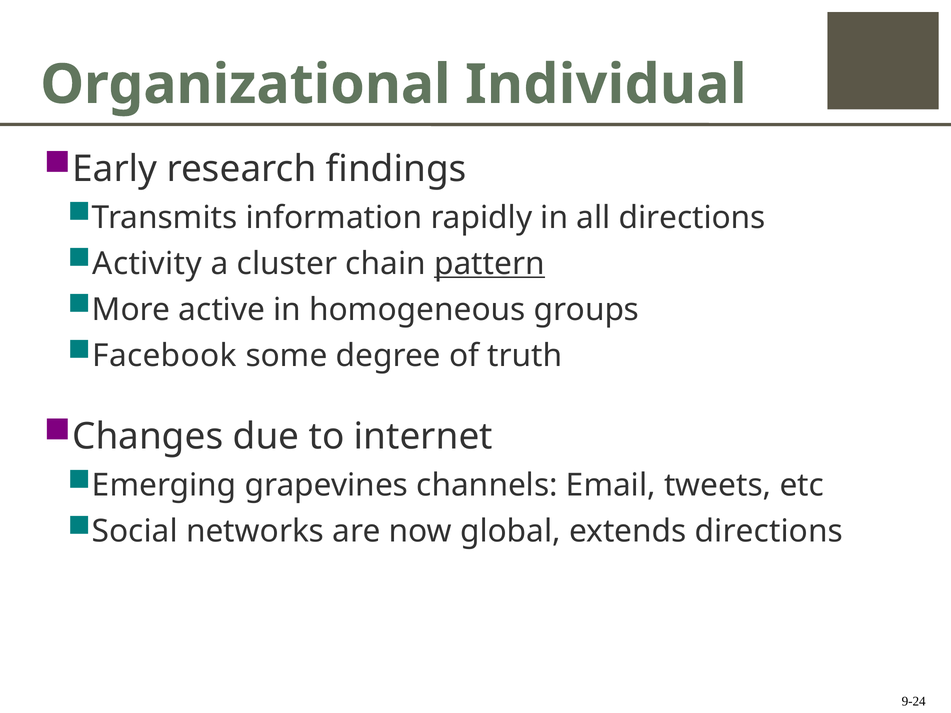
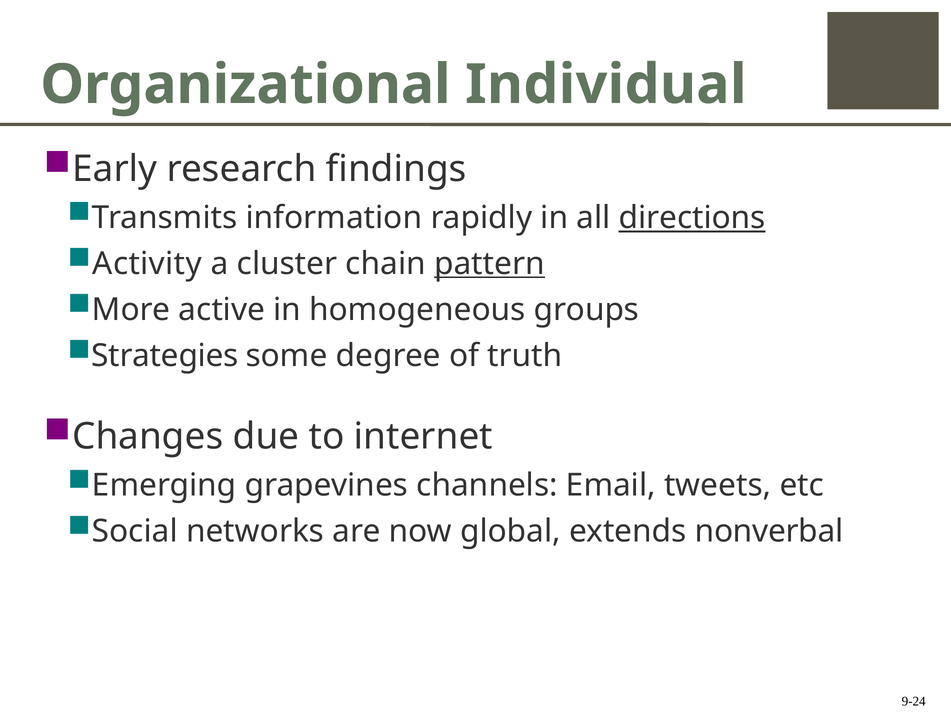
directions at (692, 218) underline: none -> present
Facebook: Facebook -> Strategies
extends directions: directions -> nonverbal
